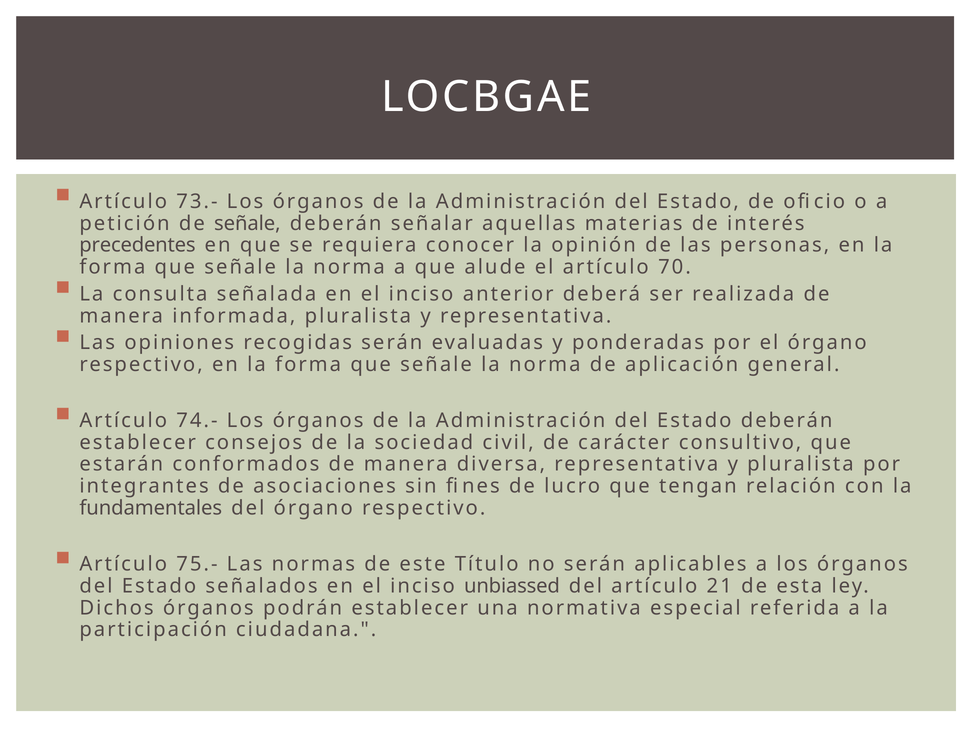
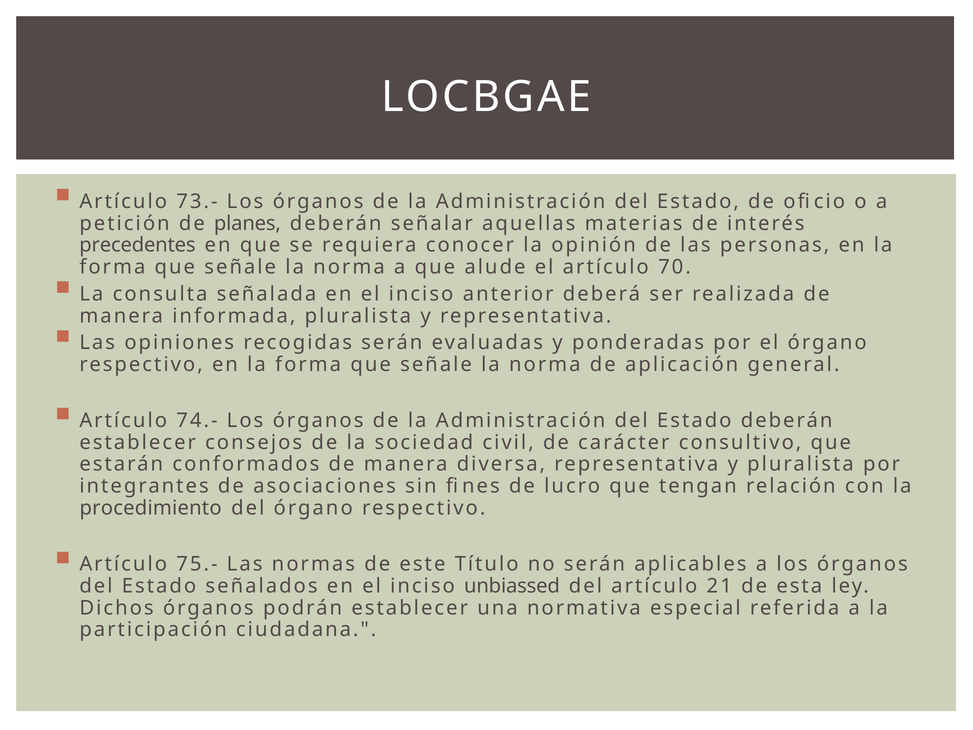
de señale: señale -> planes
fundamentales: fundamentales -> procedimiento
